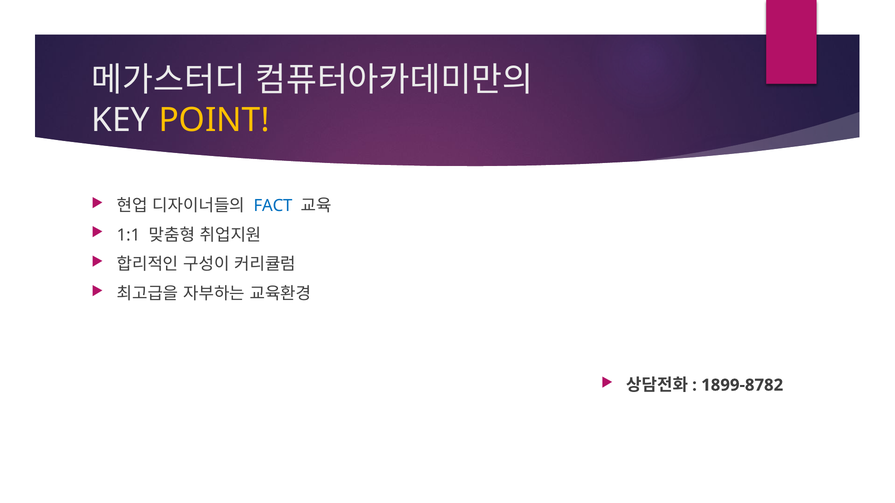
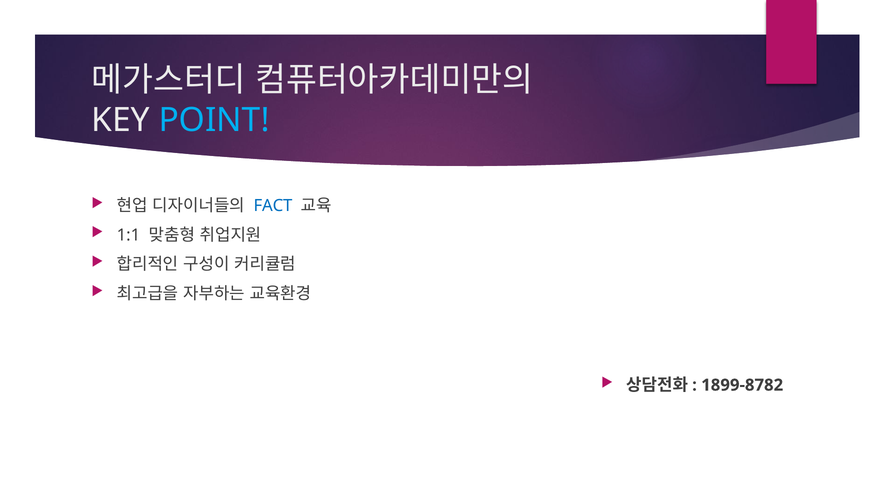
POINT colour: yellow -> light blue
